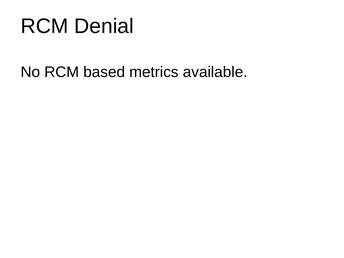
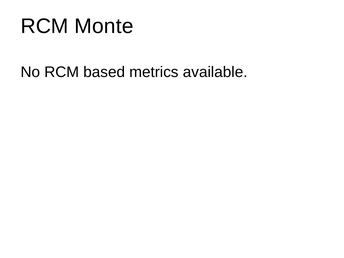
Denial: Denial -> Monte
